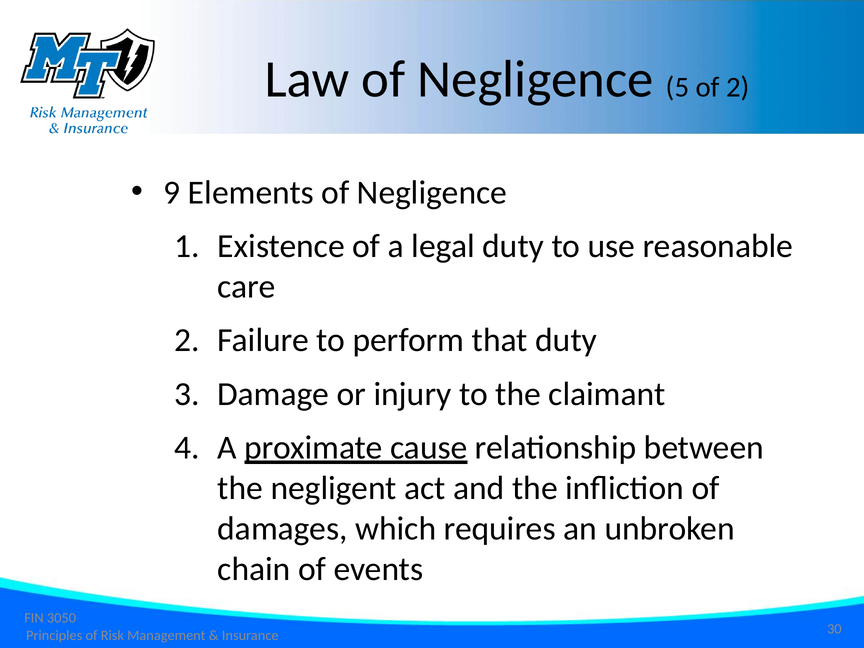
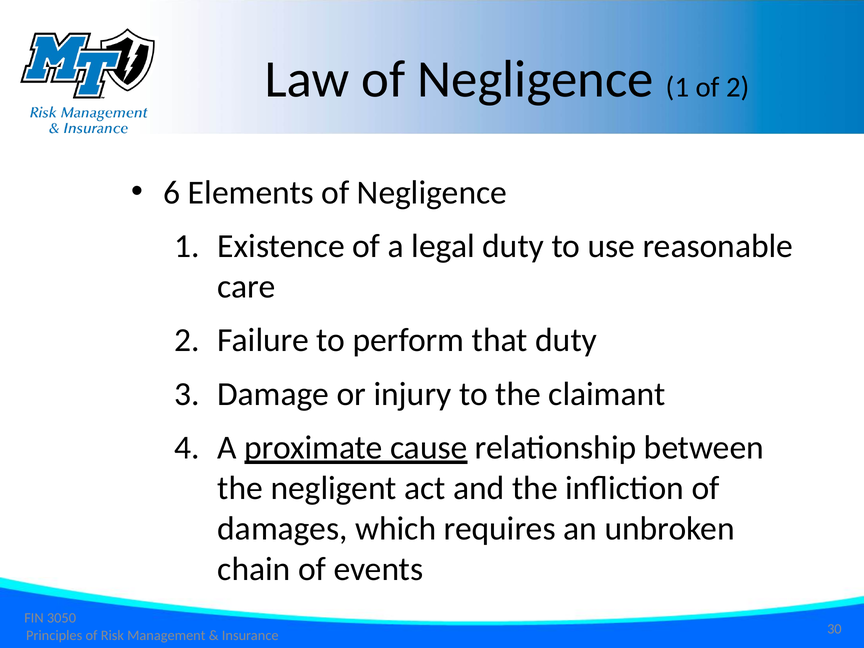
Law of Negligence 5: 5 -> 1
9: 9 -> 6
